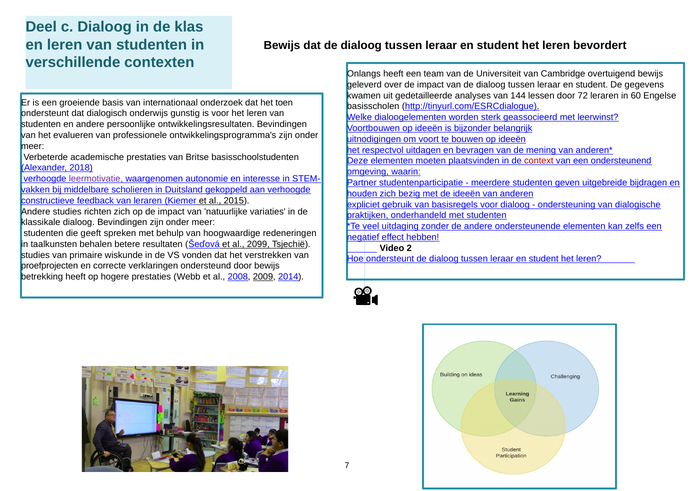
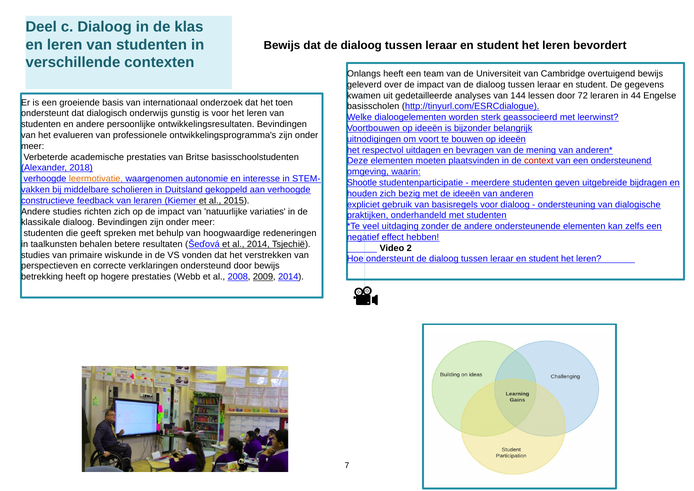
60: 60 -> 44
leermotivatie colour: purple -> orange
Partner: Partner -> Shootle
al 2099: 2099 -> 2014
proefprojecten: proefprojecten -> perspectieven
